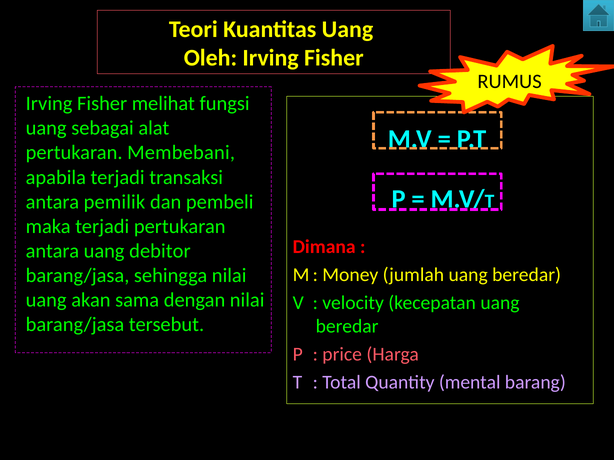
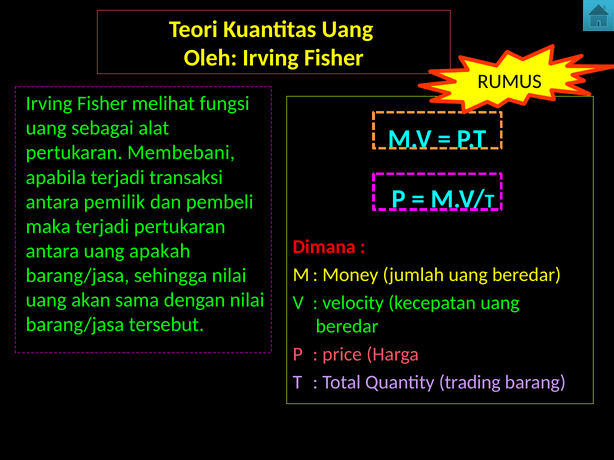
debitor: debitor -> apakah
mental: mental -> trading
